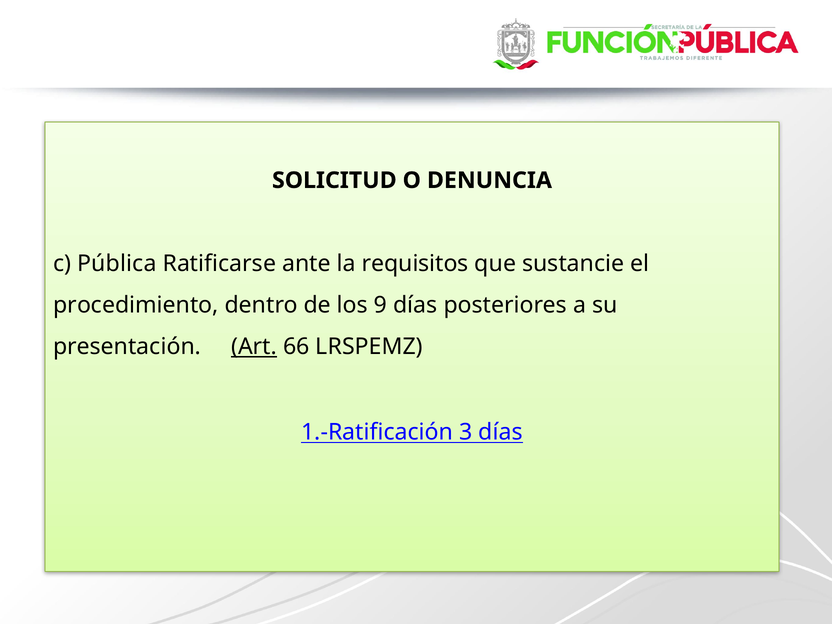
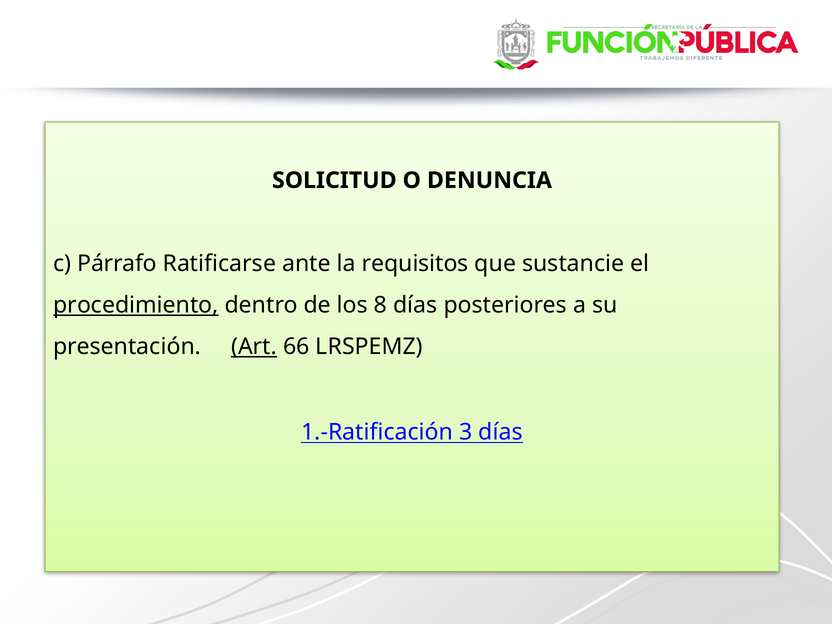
Pública: Pública -> Párrafo
procedimiento underline: none -> present
9: 9 -> 8
